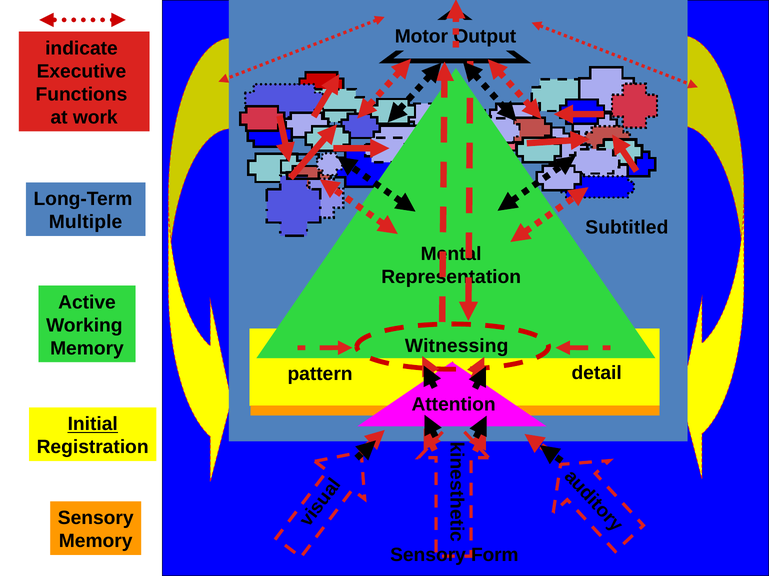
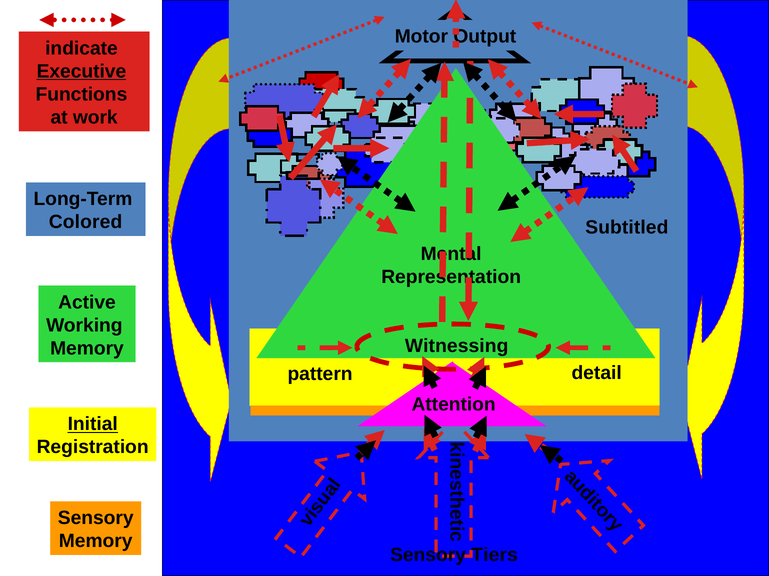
Executive underline: none -> present
Multiple: Multiple -> Colored
Form: Form -> Tiers
